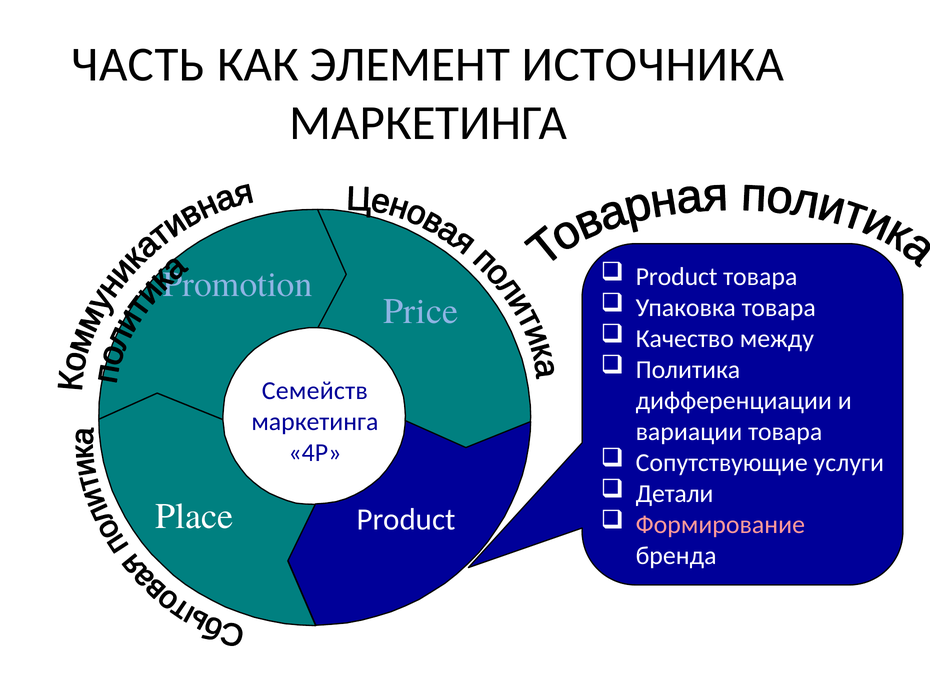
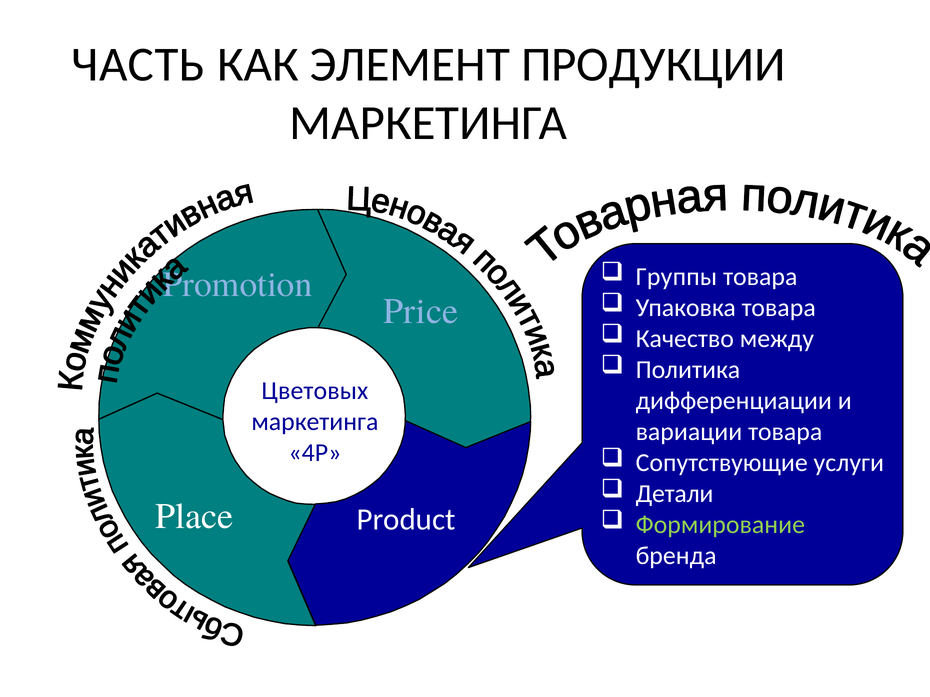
ИСТОЧНИКА: ИСТОЧНИКА -> ПРОДУКЦИИ
Product at (677, 277): Product -> Группы
Семейств: Семейств -> Цветовых
Формирование colour: pink -> light green
